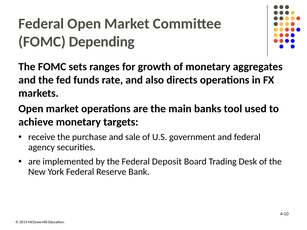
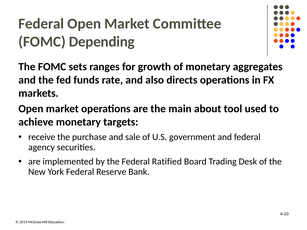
banks: banks -> about
Deposit: Deposit -> Ratified
